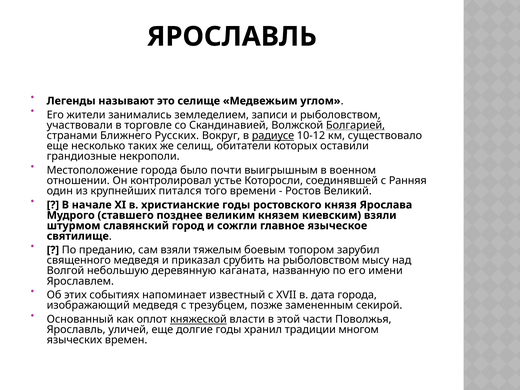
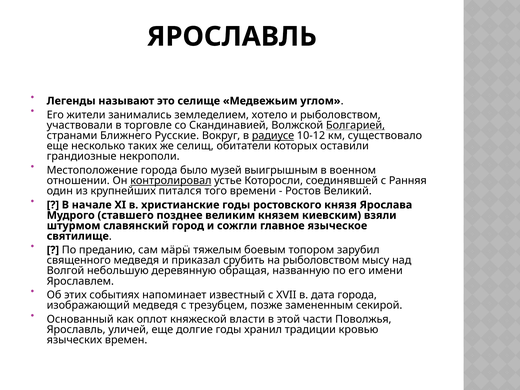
записи: записи -> хотело
Русских: Русских -> Русские
почти: почти -> музей
контролировал underline: none -> present
сам взяли: взяли -> мäрӹ
каганата: каганата -> обращая
княжеской underline: present -> none
многом: многом -> кровью
